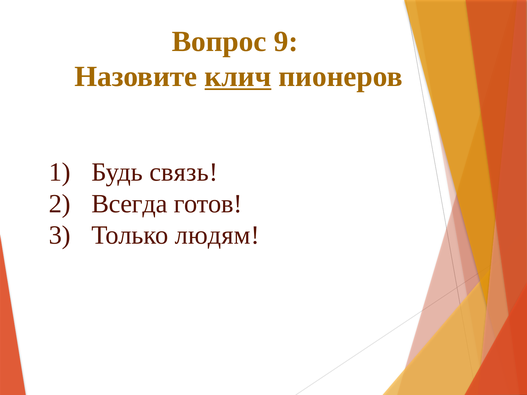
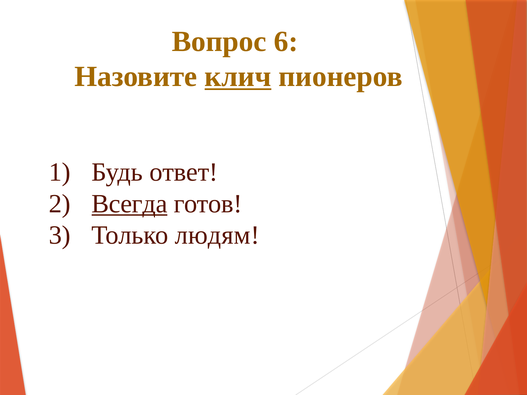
9: 9 -> 6
связь: связь -> ответ
Всегда underline: none -> present
